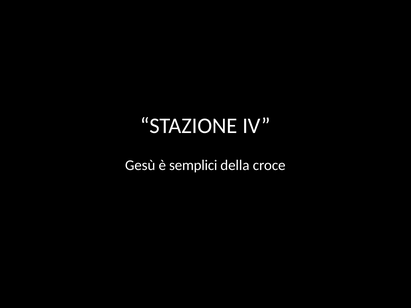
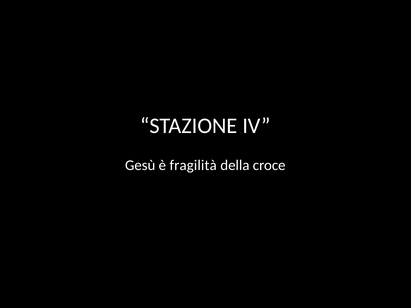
semplici: semplici -> fragilità
